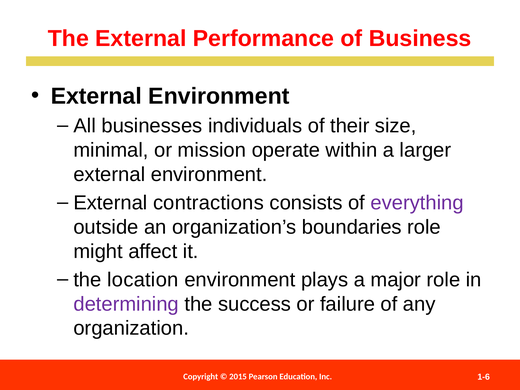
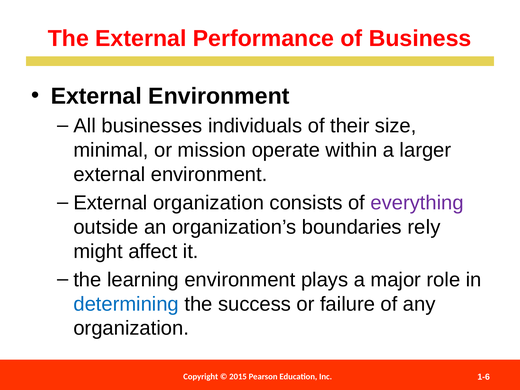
External contractions: contractions -> organization
boundaries role: role -> rely
location: location -> learning
determining colour: purple -> blue
